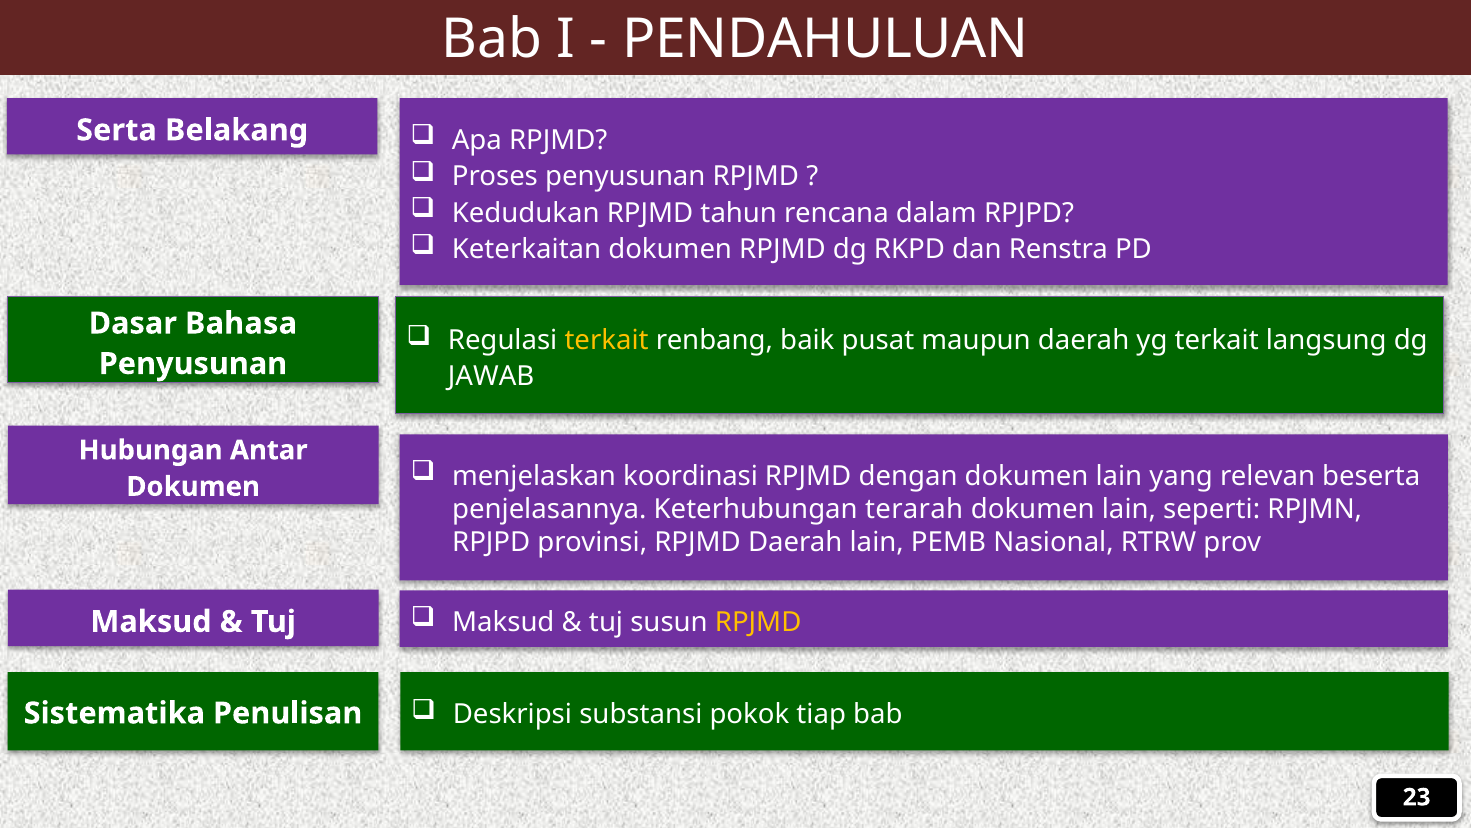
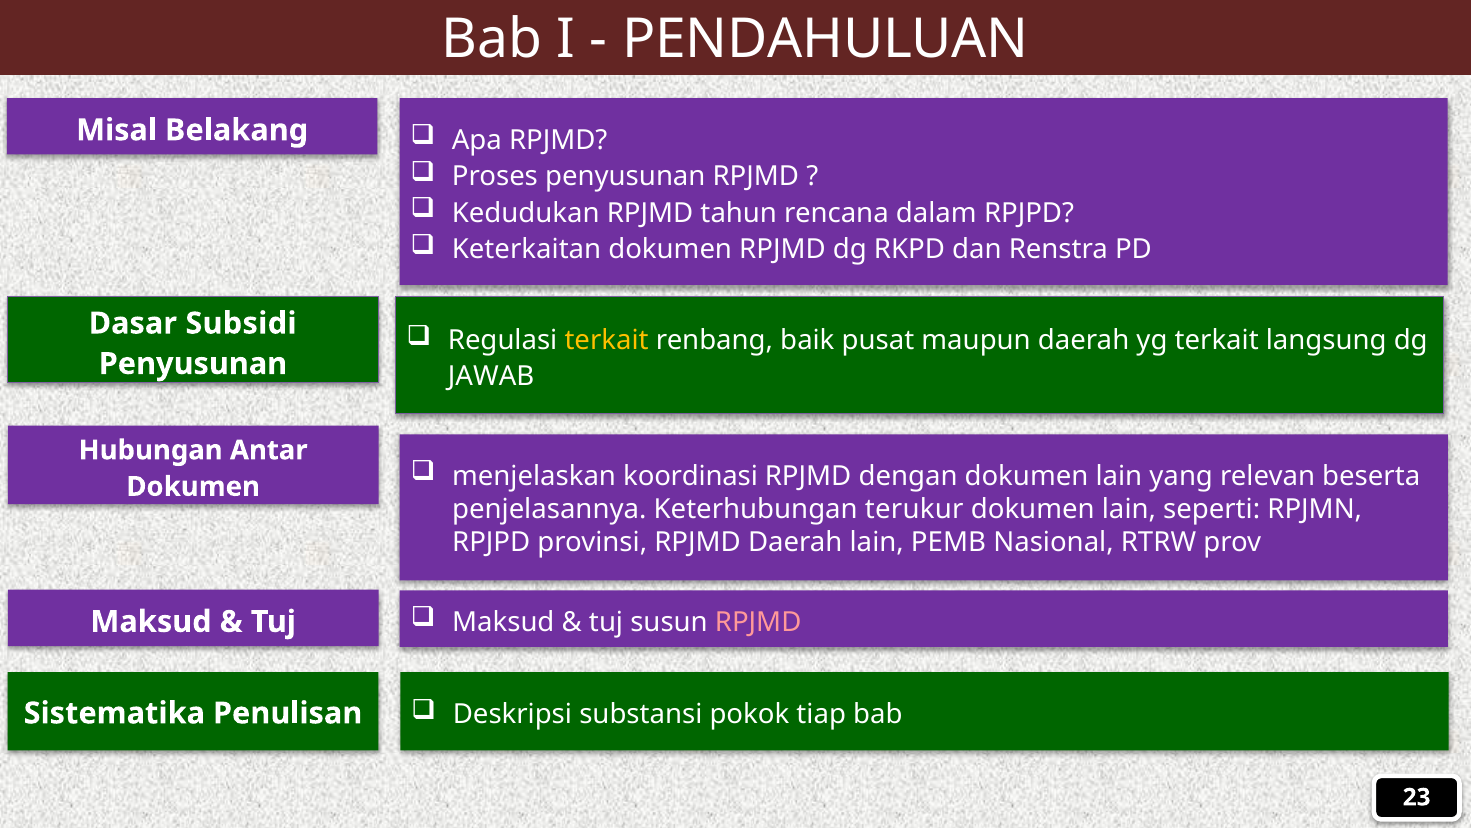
Serta: Serta -> Misal
Bahasa: Bahasa -> Subsidi
terarah: terarah -> terukur
RPJMD at (758, 622) colour: yellow -> pink
